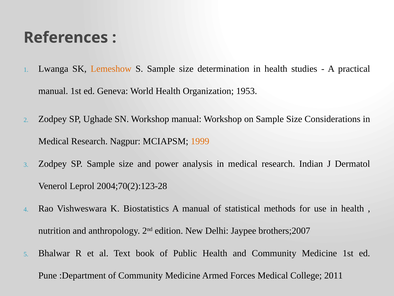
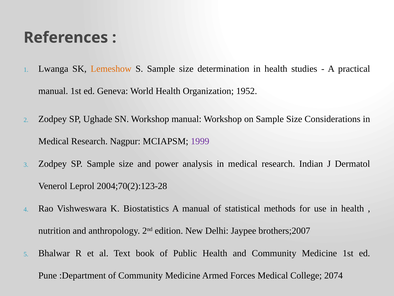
1953: 1953 -> 1952
1999 colour: orange -> purple
2011: 2011 -> 2074
